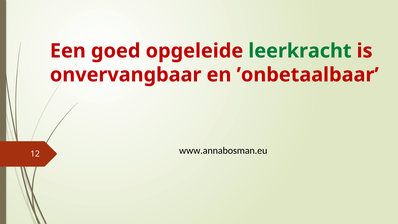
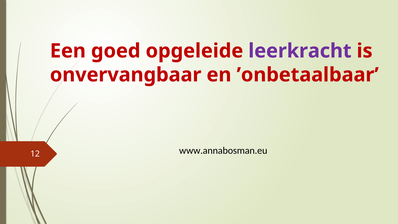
leerkracht colour: green -> purple
